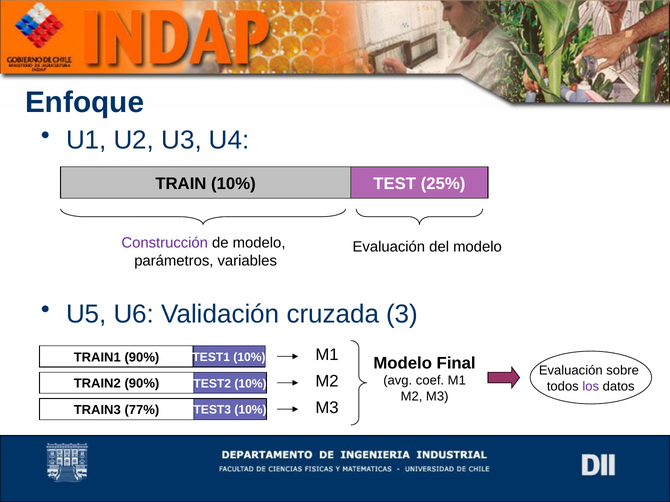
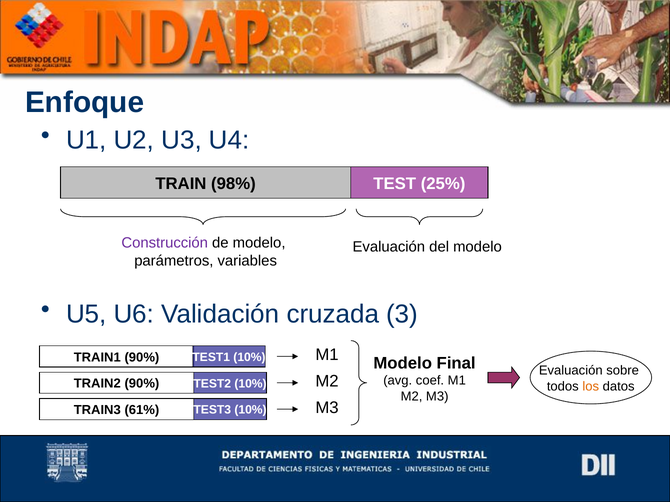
TRAIN 10%: 10% -> 98%
los colour: purple -> orange
77%: 77% -> 61%
